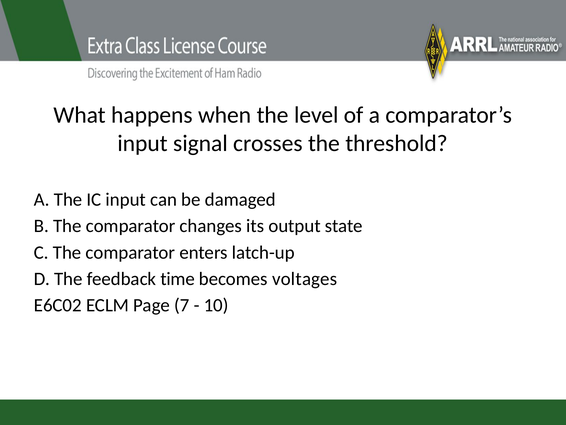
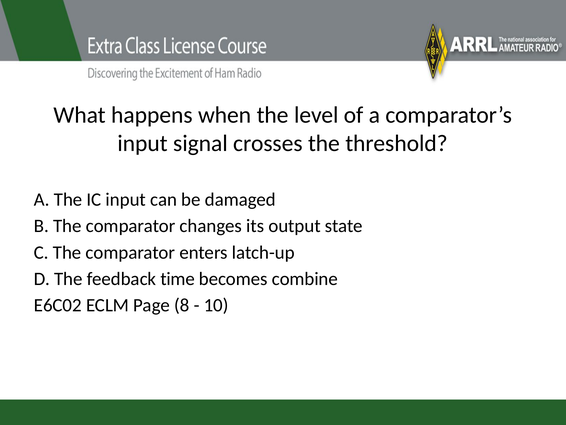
voltages: voltages -> combine
7: 7 -> 8
